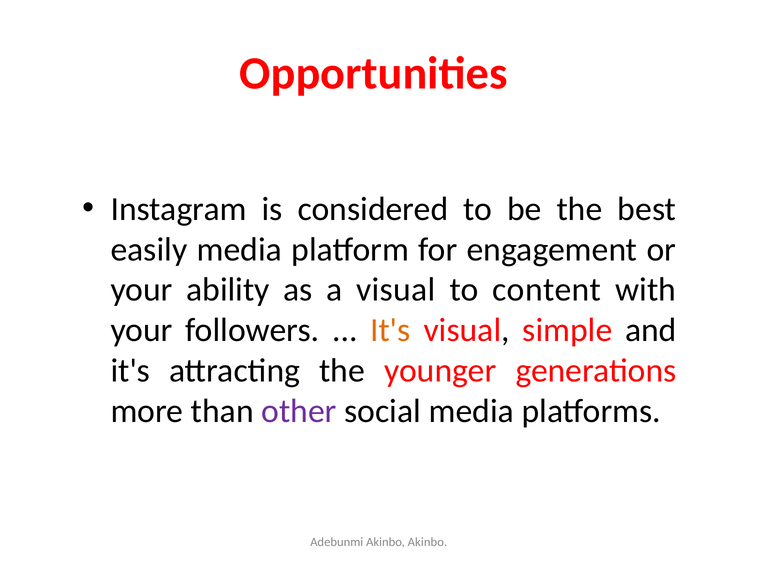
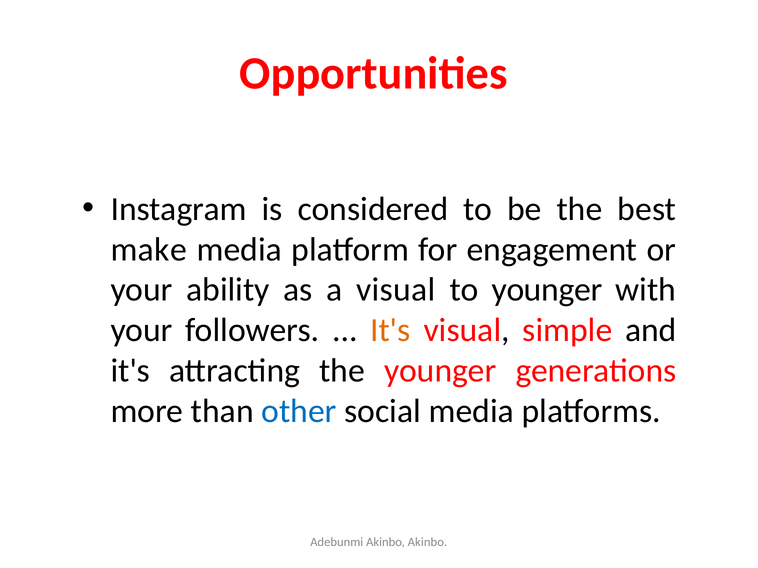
easily: easily -> make
to content: content -> younger
other colour: purple -> blue
